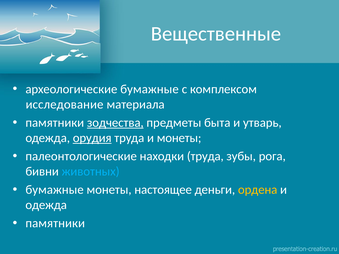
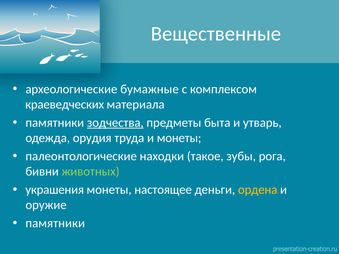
исследование: исследование -> краеведческих
орудия underline: present -> none
находки труда: труда -> такое
животных colour: light blue -> light green
бумажные at (55, 190): бумажные -> украшения
одежда at (46, 205): одежда -> оружие
